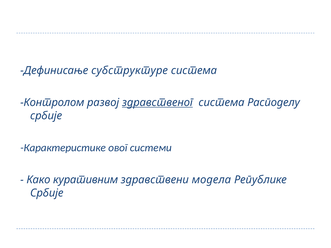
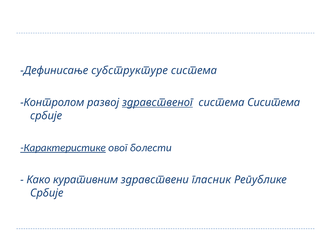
Расподелу: Расподелу -> Сиситема
Карактеристике underline: none -> present
системи: системи -> болести
модела: модела -> гласник
